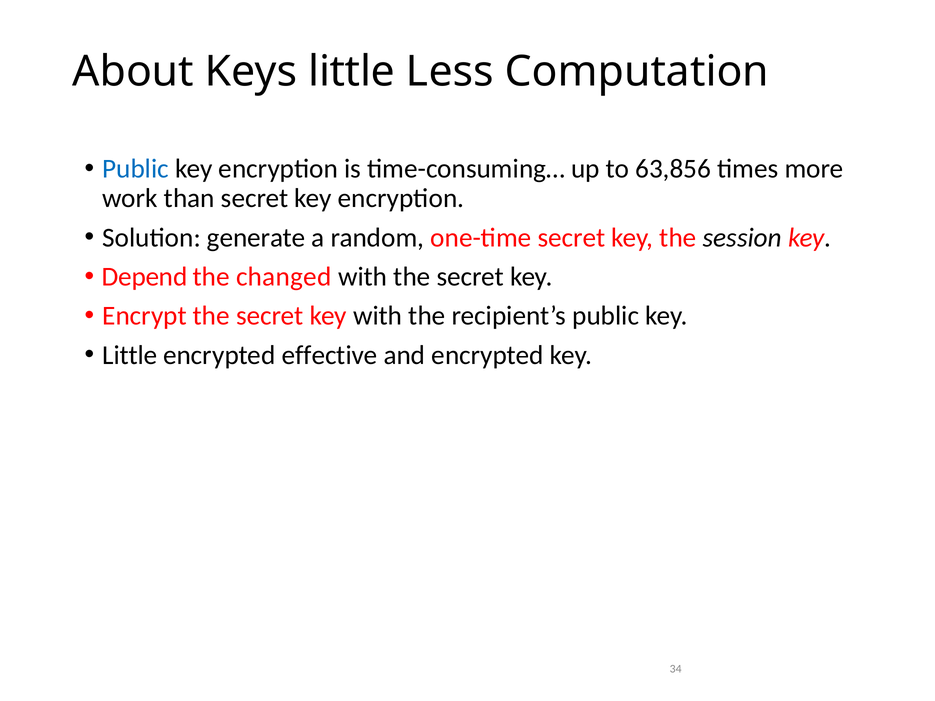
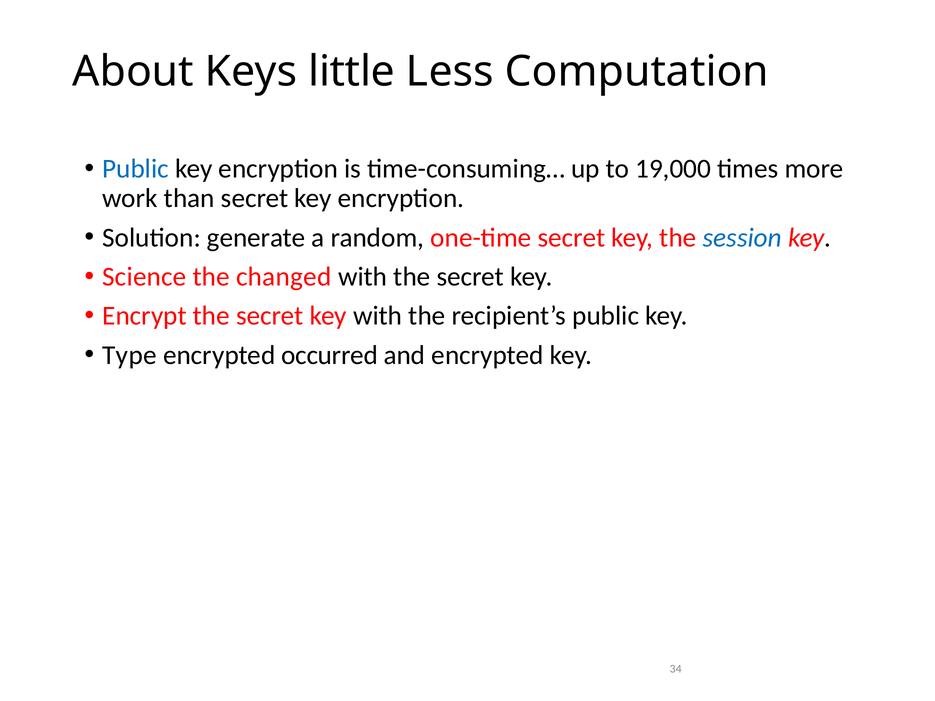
63,856: 63,856 -> 19,000
session colour: black -> blue
Depend: Depend -> Science
Little at (130, 355): Little -> Type
effective: effective -> occurred
